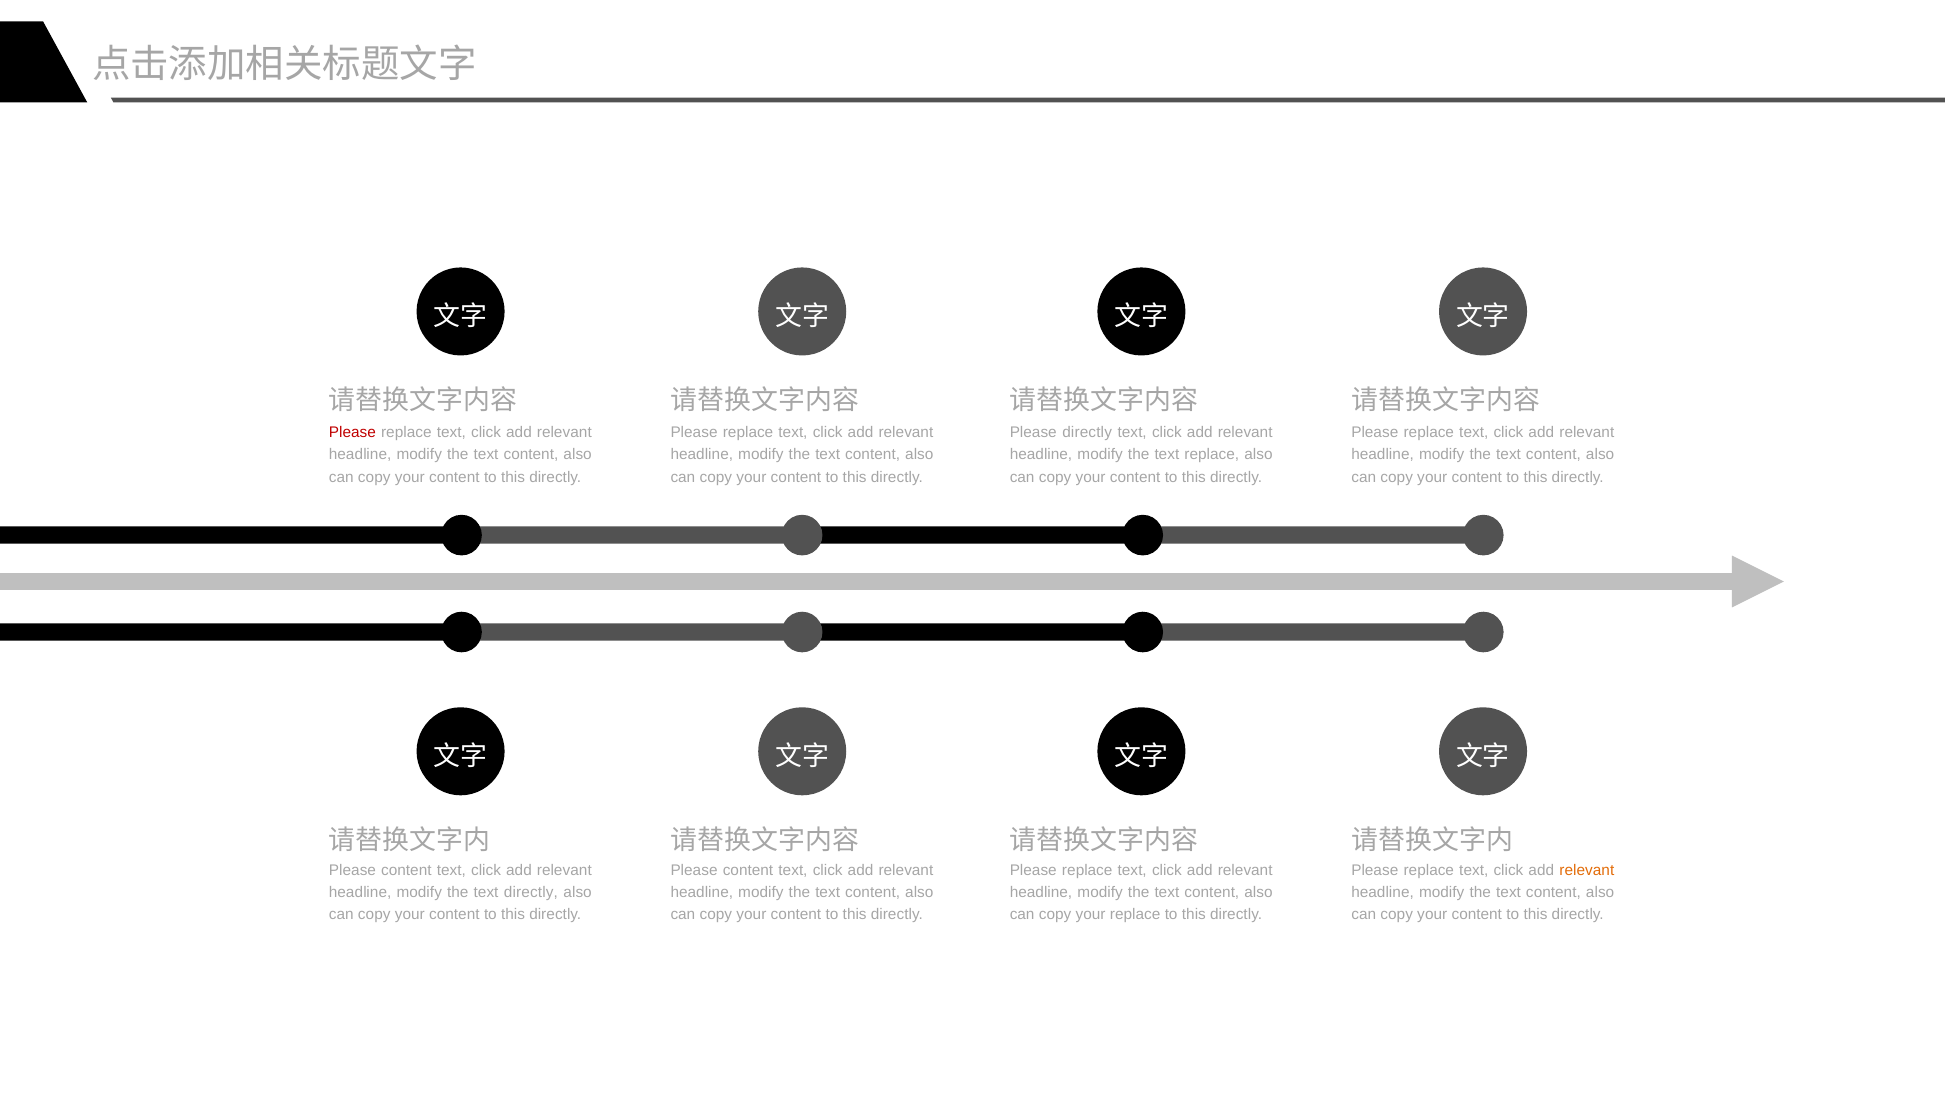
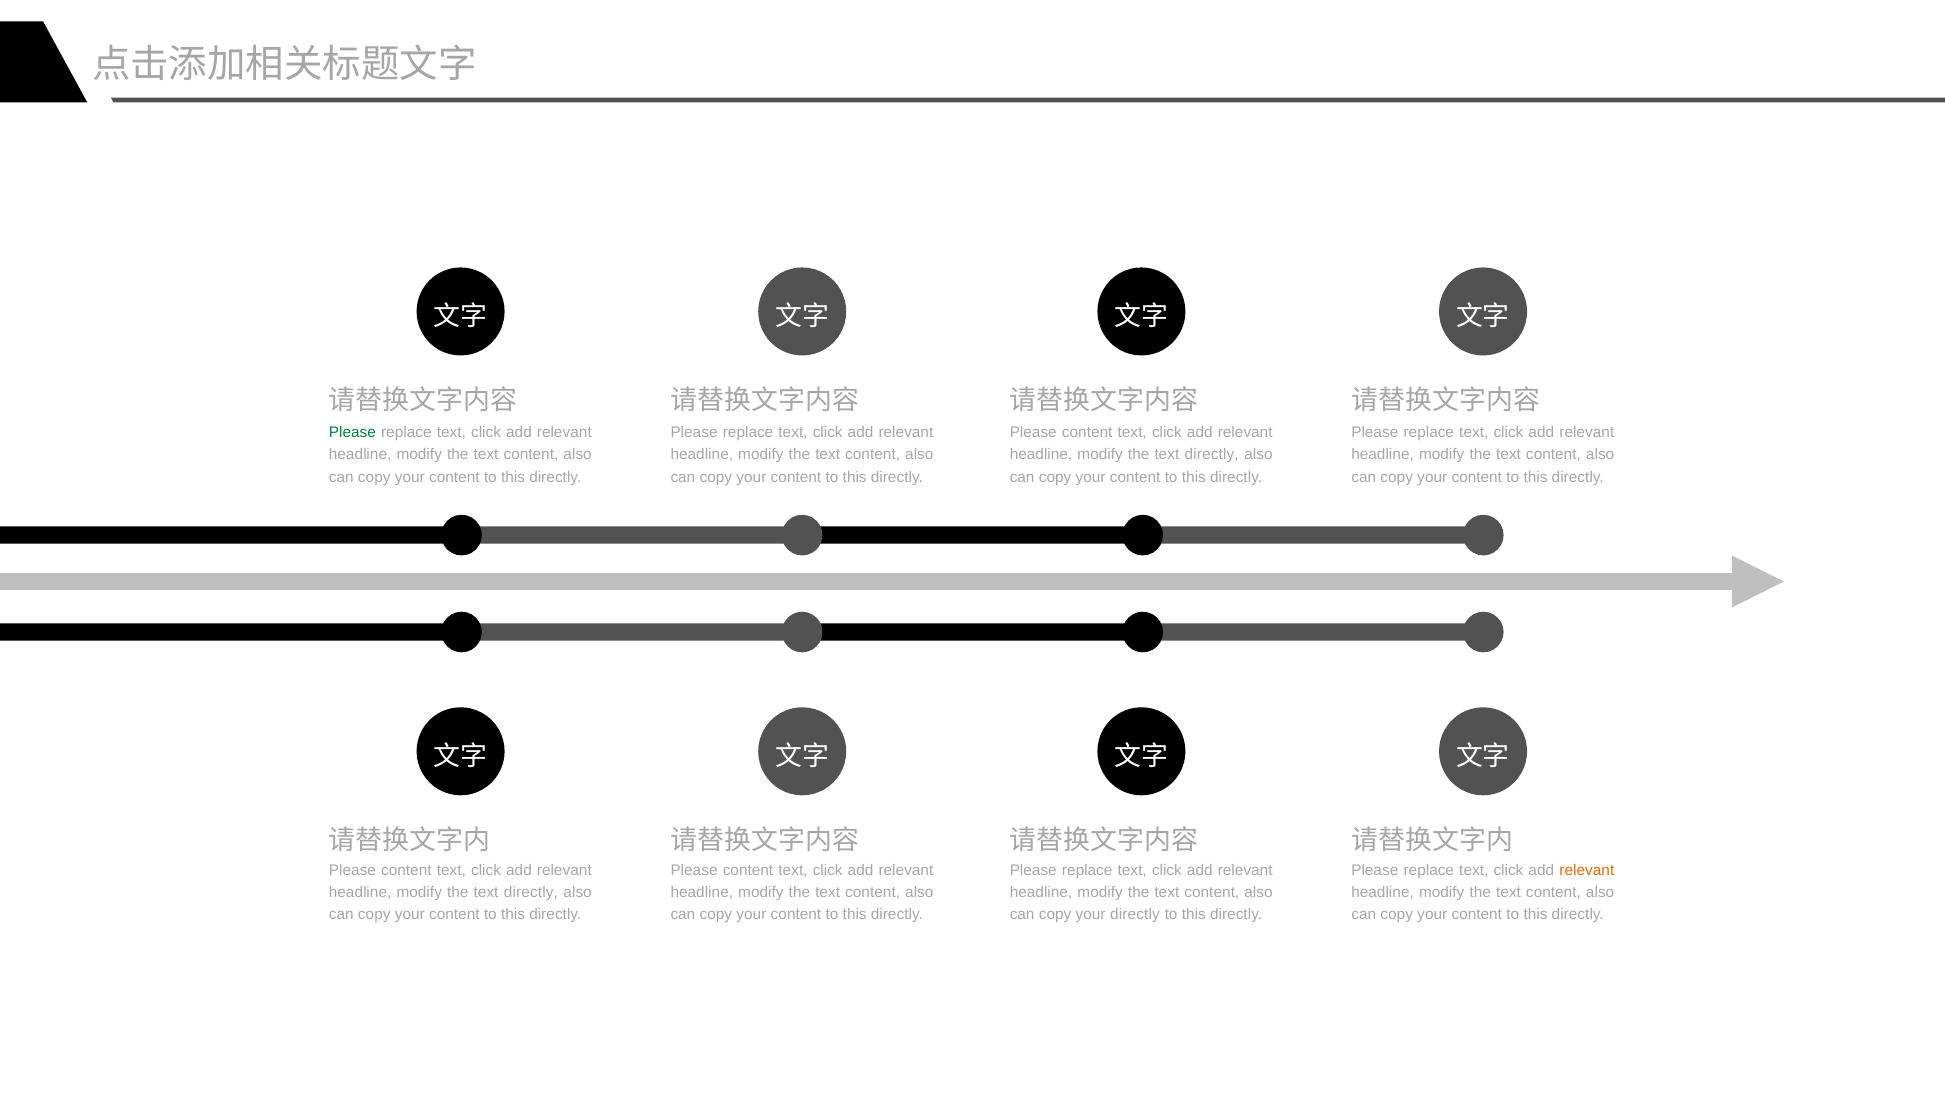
Please at (352, 433) colour: red -> green
directly at (1087, 433): directly -> content
replace at (1212, 455): replace -> directly
your replace: replace -> directly
